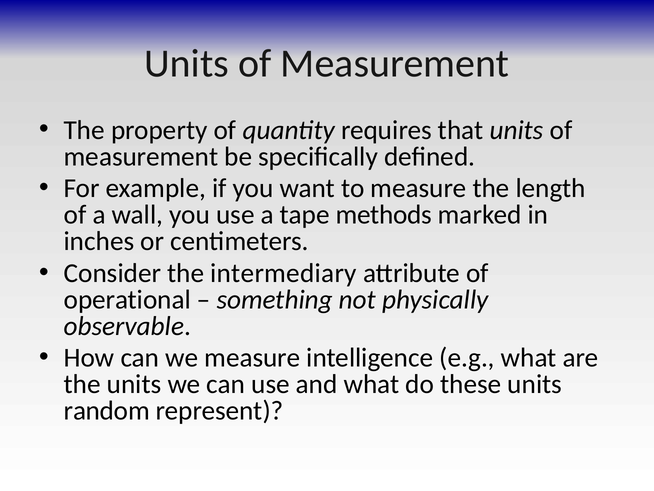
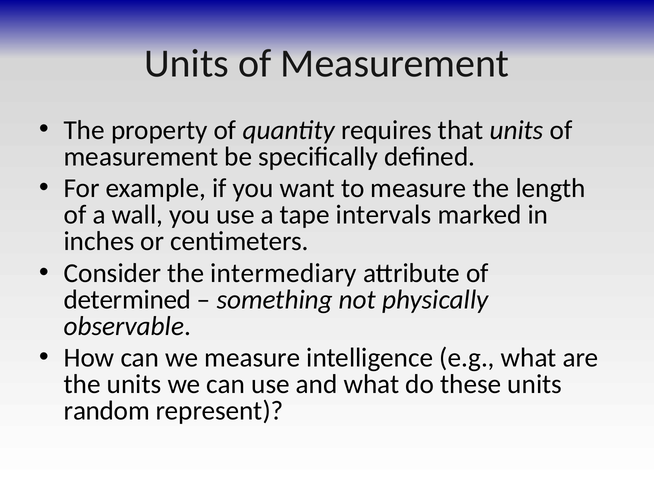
methods: methods -> intervals
operational: operational -> determined
